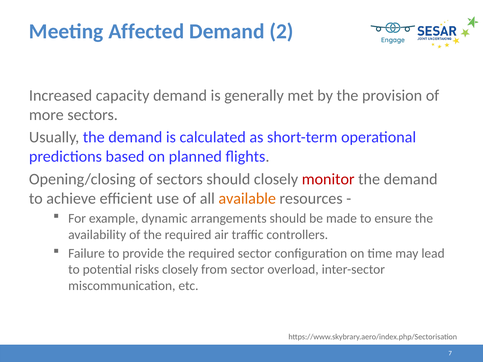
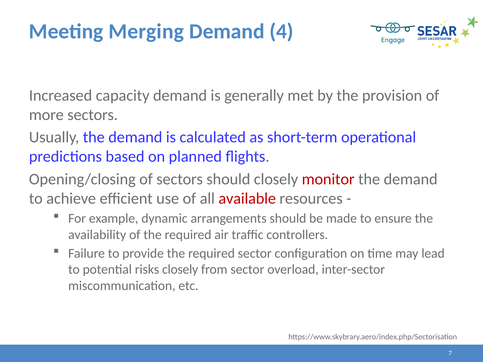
Affected: Affected -> Merging
2: 2 -> 4
available colour: orange -> red
